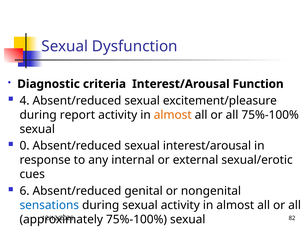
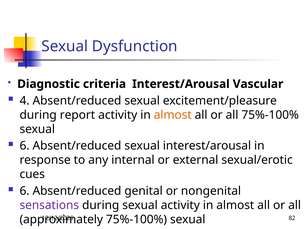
Function: Function -> Vascular
0 at (25, 146): 0 -> 6
sensations colour: blue -> purple
